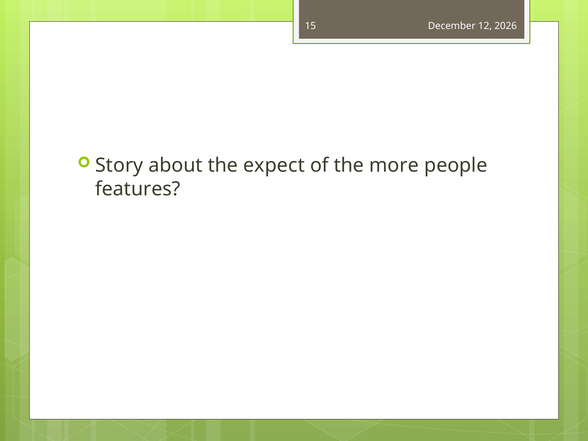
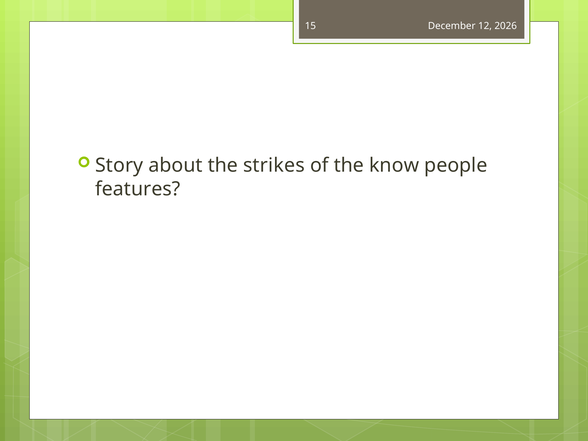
expect: expect -> strikes
more: more -> know
